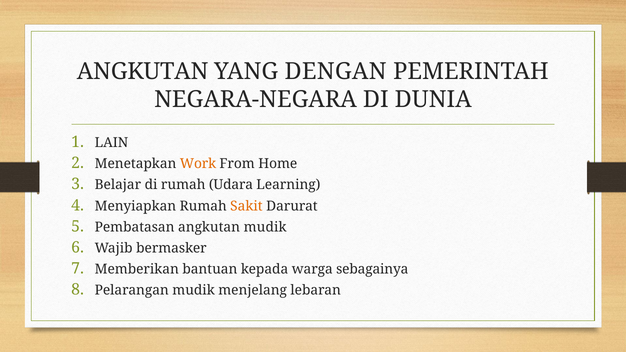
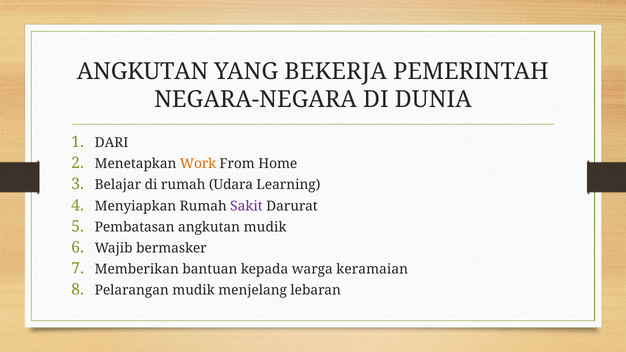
DENGAN: DENGAN -> BEKERJA
LAIN: LAIN -> DARI
Sakit colour: orange -> purple
sebagainya: sebagainya -> keramaian
